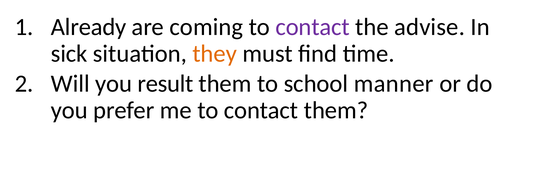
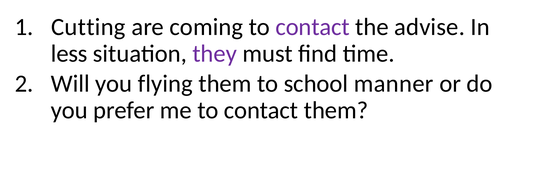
Already: Already -> Cutting
sick: sick -> less
they colour: orange -> purple
result: result -> flying
